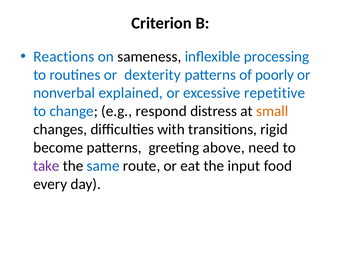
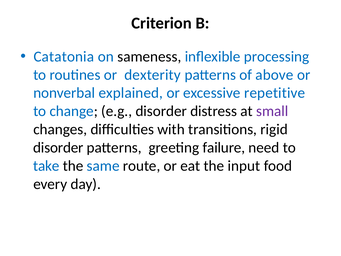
Reactions: Reactions -> Catatonia
poorly: poorly -> above
e.g respond: respond -> disorder
small colour: orange -> purple
become at (58, 147): become -> disorder
above: above -> failure
take colour: purple -> blue
